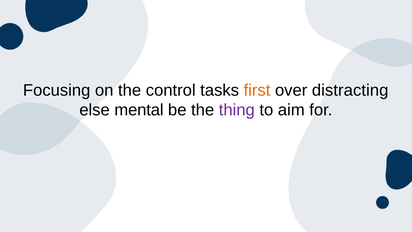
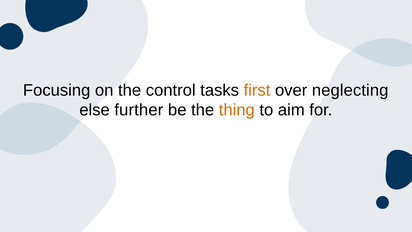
distracting: distracting -> neglecting
mental: mental -> further
thing colour: purple -> orange
